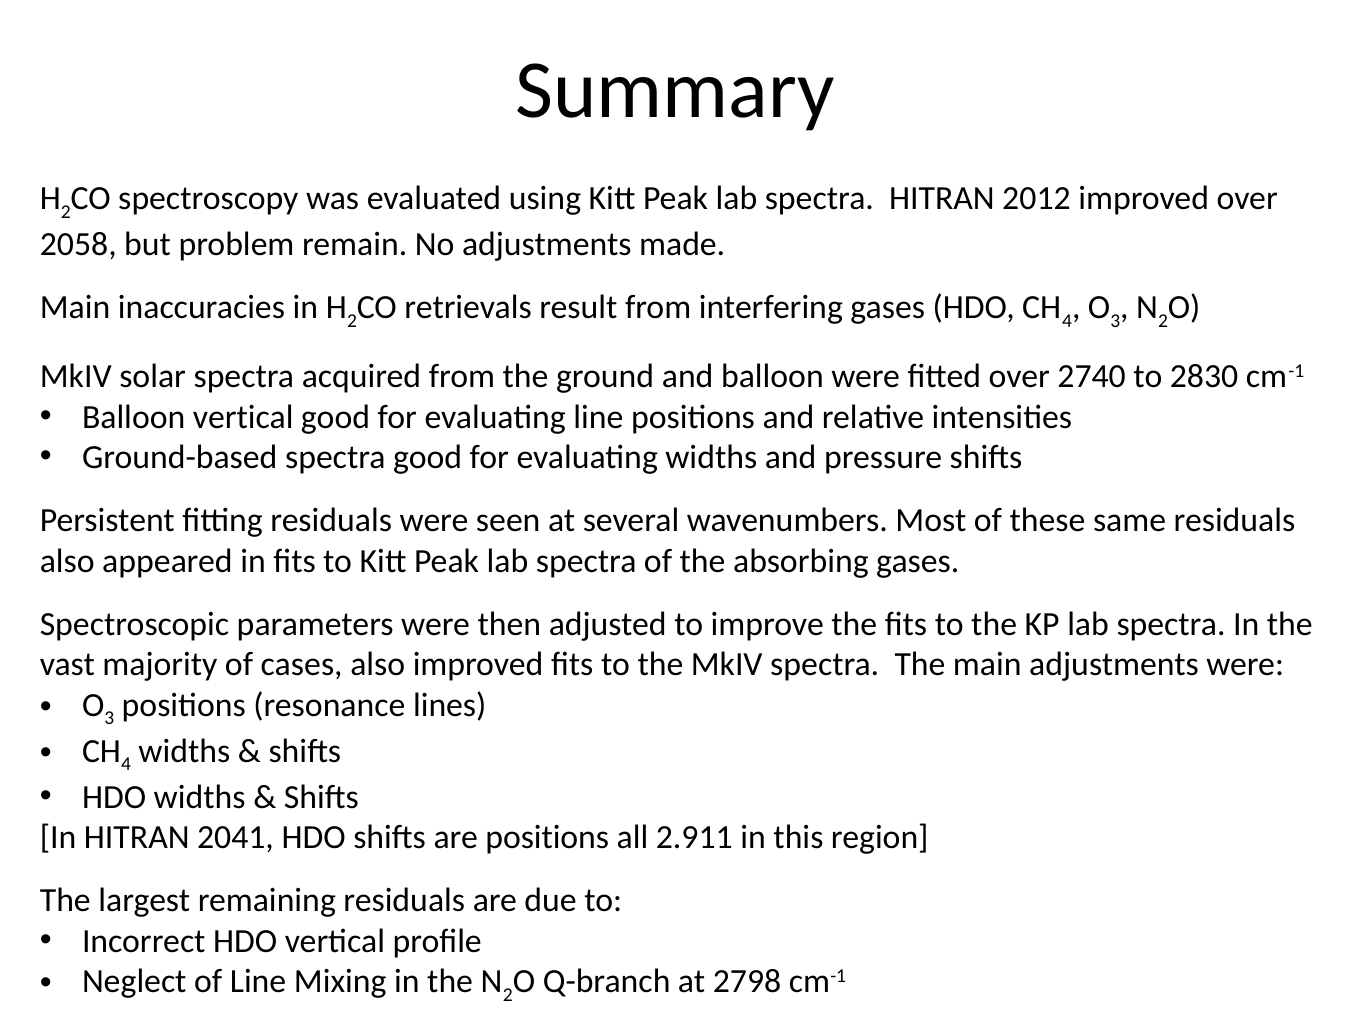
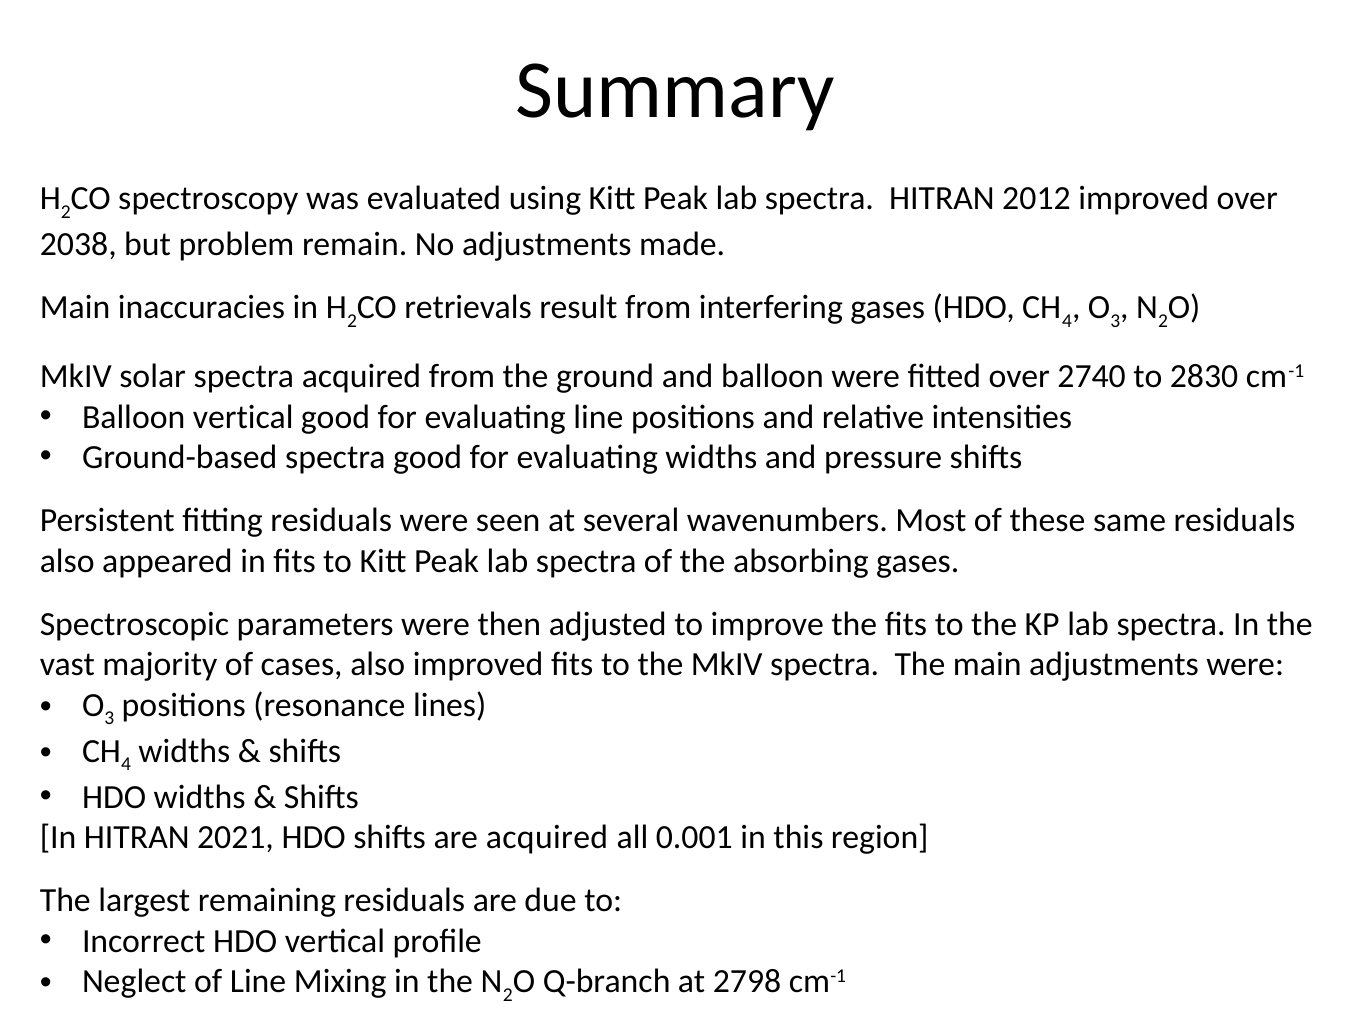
2058: 2058 -> 2038
2041: 2041 -> 2021
are positions: positions -> acquired
2.911: 2.911 -> 0.001
